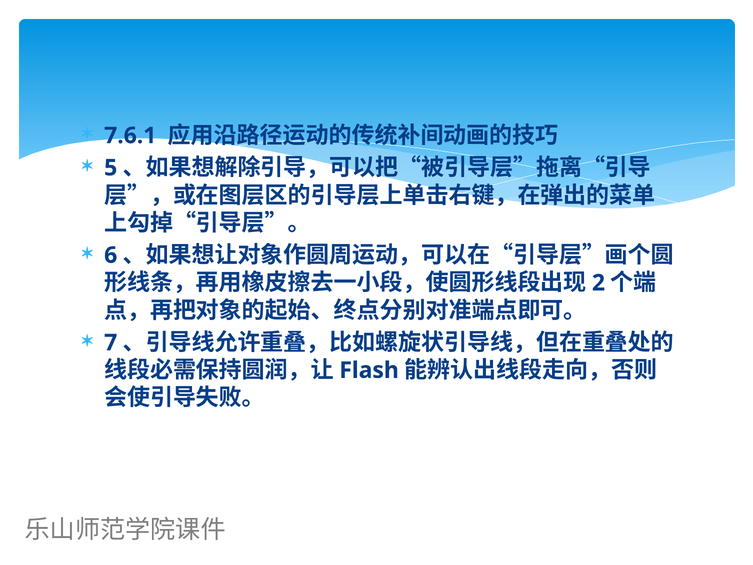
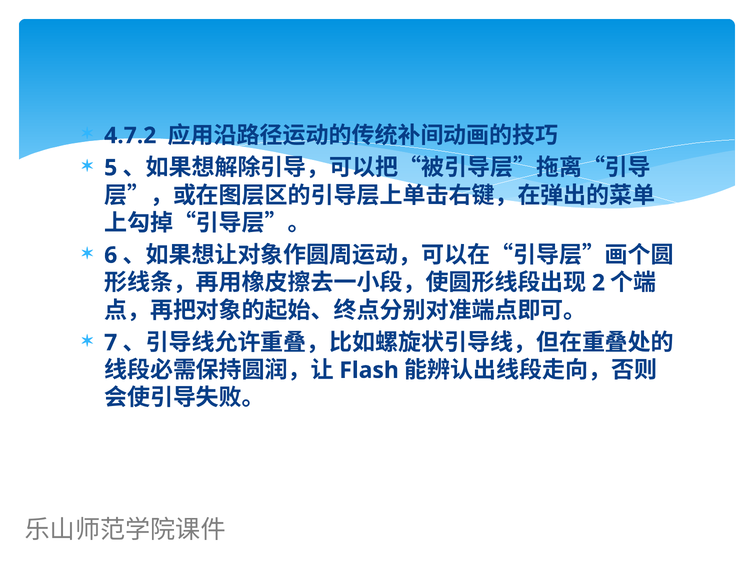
7.6.1: 7.6.1 -> 4.7.2
